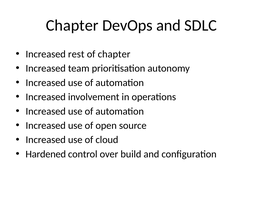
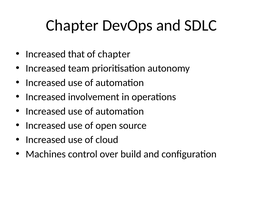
rest: rest -> that
Hardened: Hardened -> Machines
